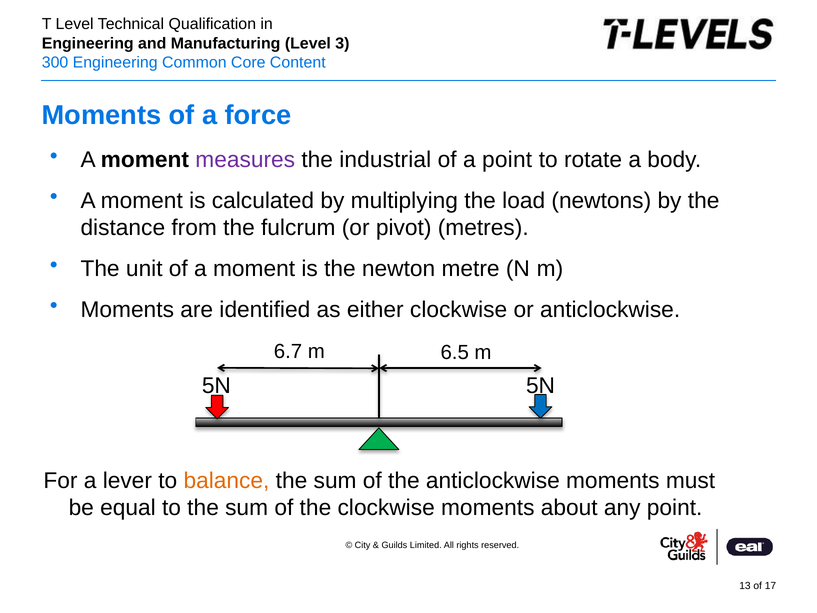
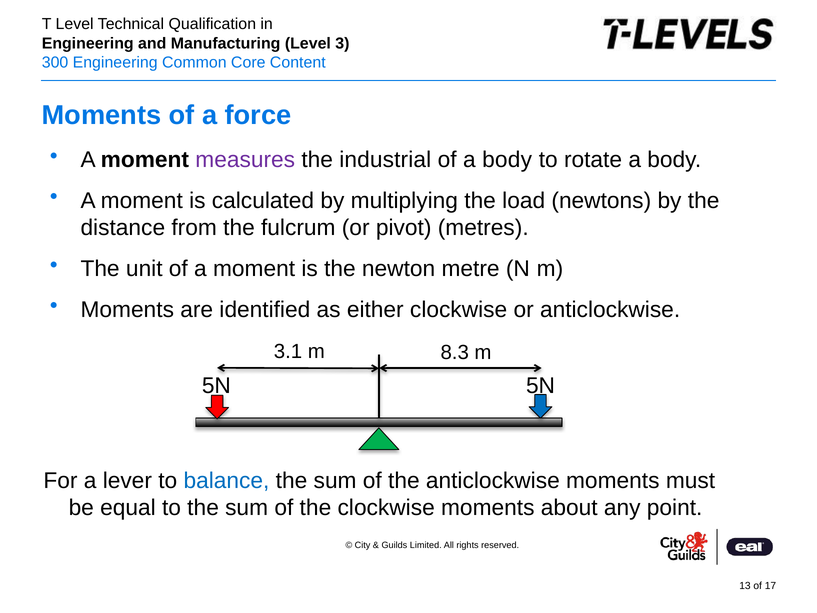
of a point: point -> body
6.7: 6.7 -> 3.1
6.5: 6.5 -> 8.3
balance colour: orange -> blue
